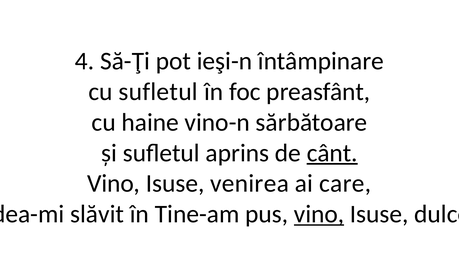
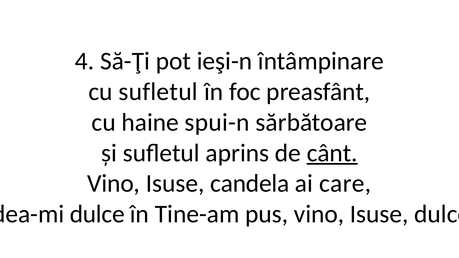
vino-n: vino-n -> spui-n
venirea: venirea -> candela
slăvit at (97, 214): slăvit -> dulce
vino at (319, 214) underline: present -> none
